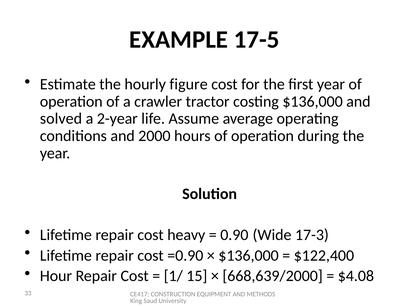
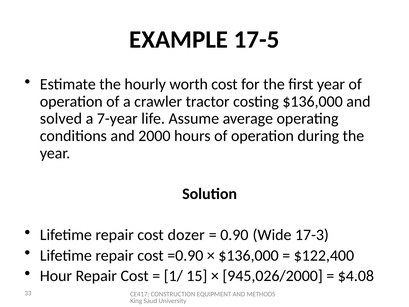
figure: figure -> worth
2-year: 2-year -> 7-year
heavy: heavy -> dozer
668,639/2000: 668,639/2000 -> 945,026/2000
